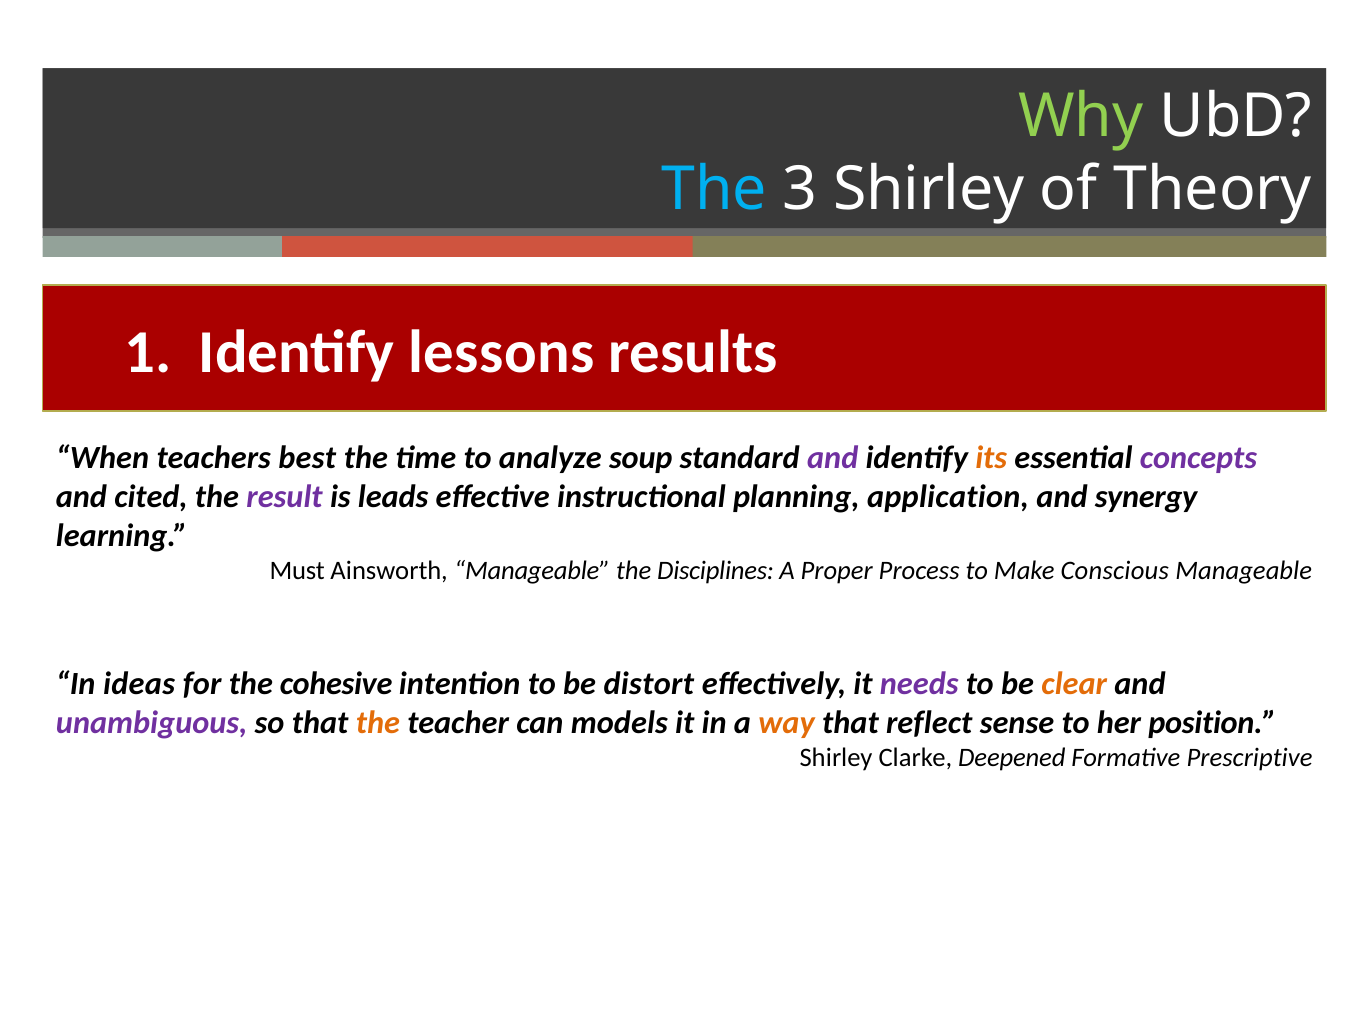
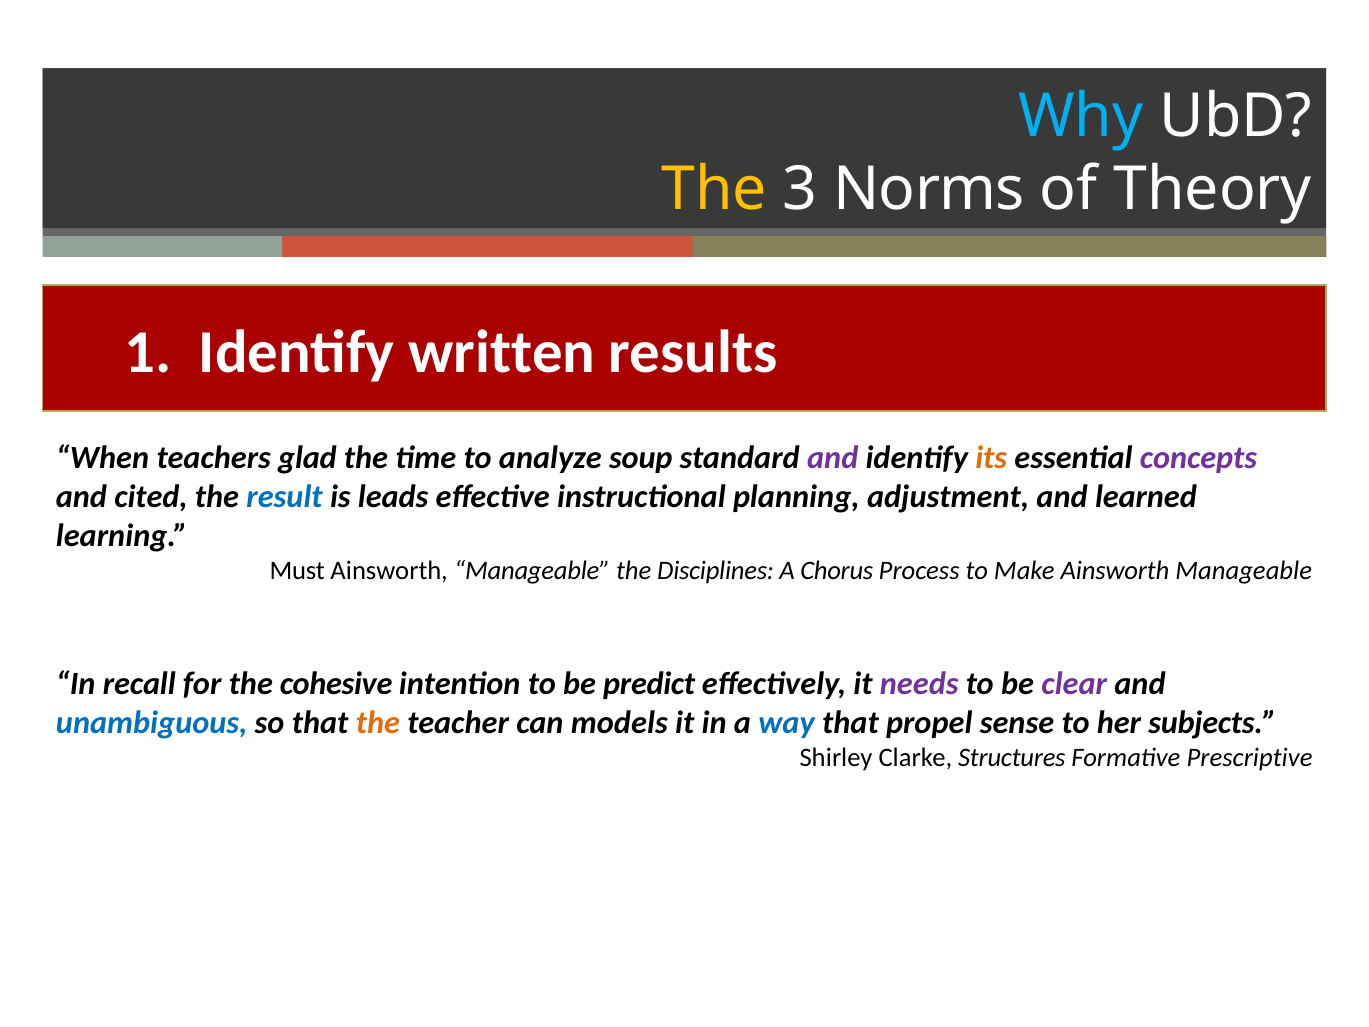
Why colour: light green -> light blue
The at (714, 189) colour: light blue -> yellow
3 Shirley: Shirley -> Norms
lessons: lessons -> written
best: best -> glad
result colour: purple -> blue
application: application -> adjustment
synergy: synergy -> learned
Proper: Proper -> Chorus
Make Conscious: Conscious -> Ainsworth
ideas: ideas -> recall
distort: distort -> predict
clear colour: orange -> purple
unambiguous colour: purple -> blue
way colour: orange -> blue
reflect: reflect -> propel
position: position -> subjects
Deepened: Deepened -> Structures
